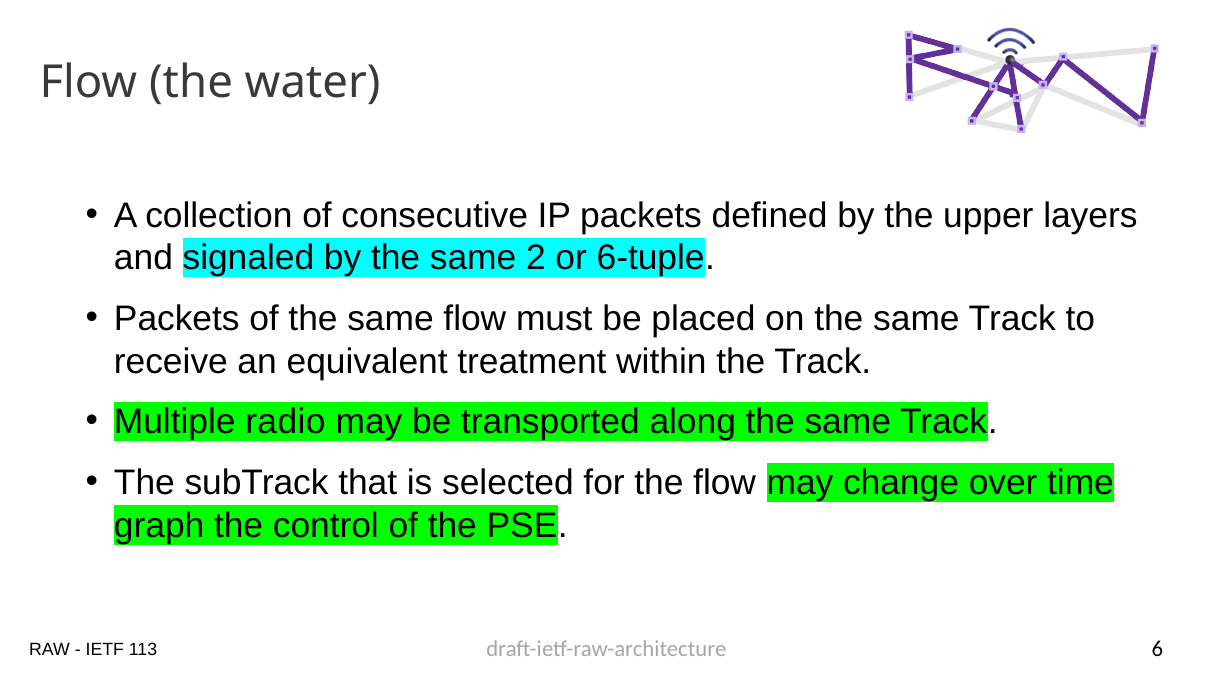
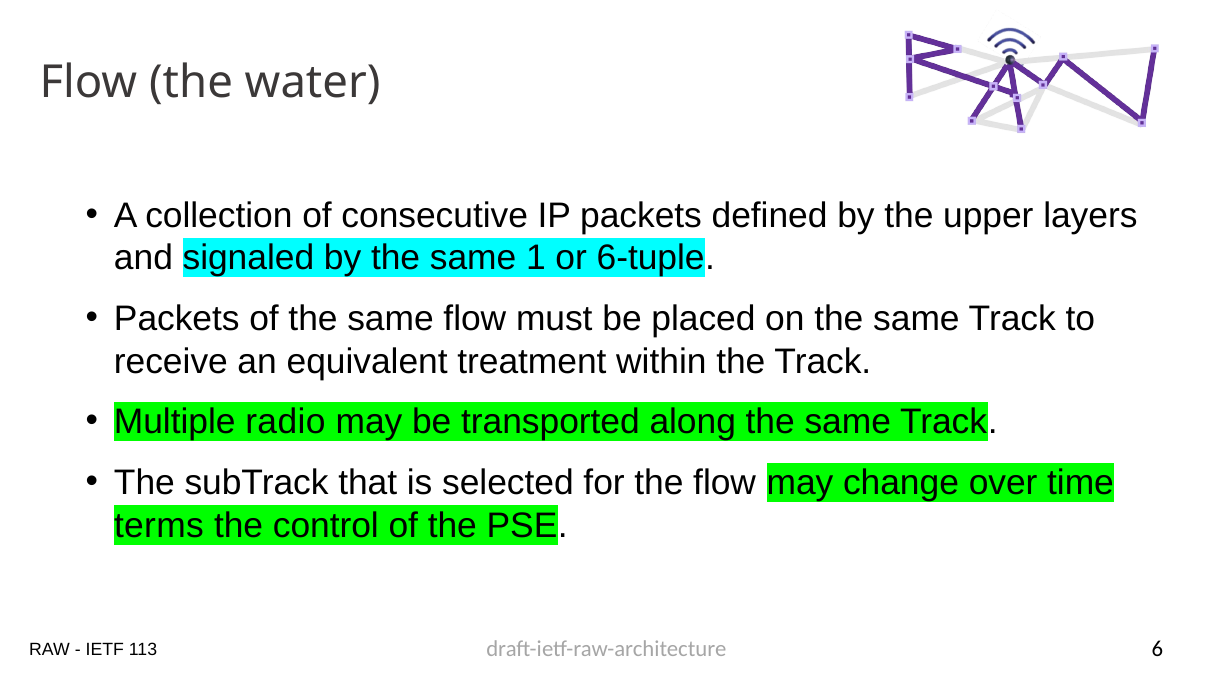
2: 2 -> 1
graph: graph -> terms
